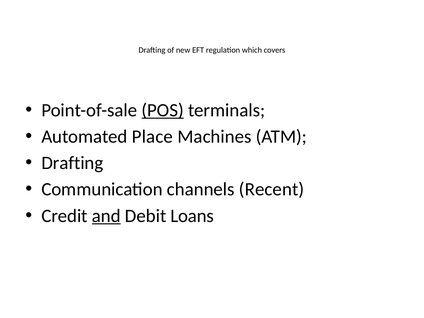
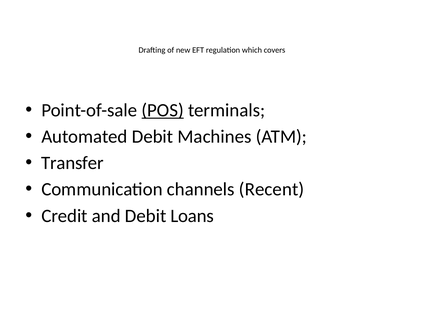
Automated Place: Place -> Debit
Drafting at (72, 163): Drafting -> Transfer
and underline: present -> none
